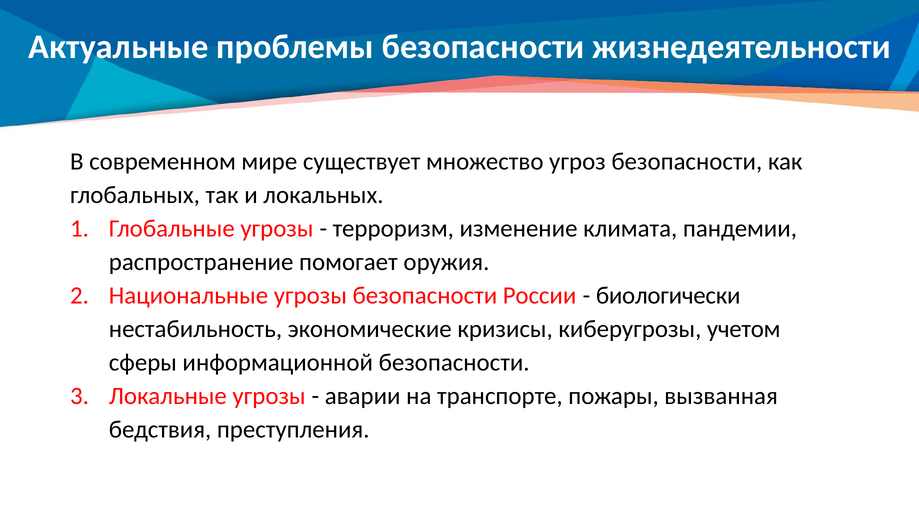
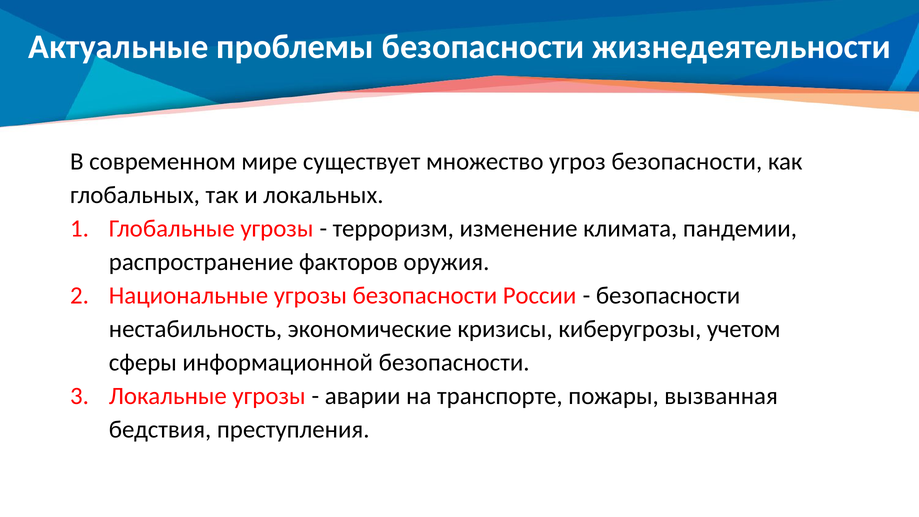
помогает: помогает -> факторов
биологически at (668, 295): биологически -> безопасности
